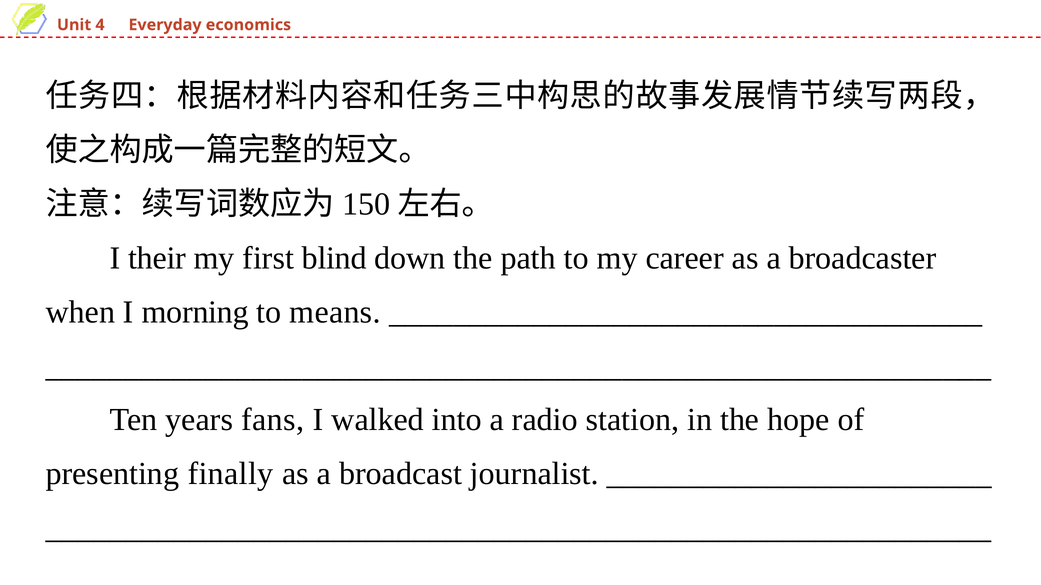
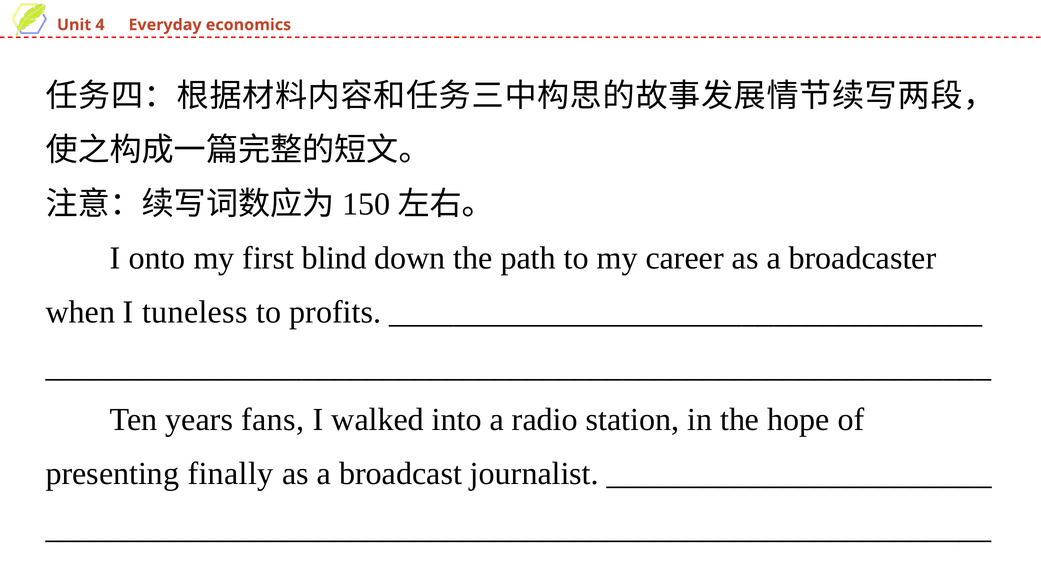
their: their -> onto
morning: morning -> tuneless
means: means -> profits
